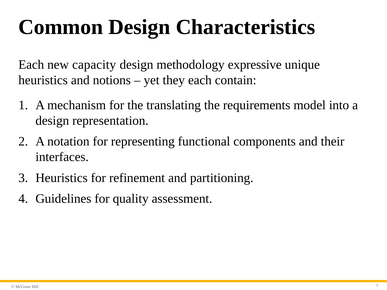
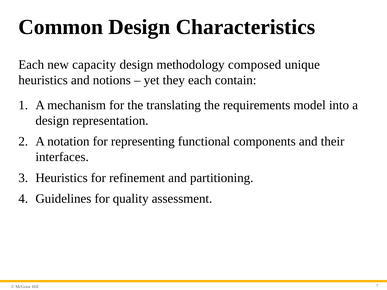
expressive: expressive -> composed
